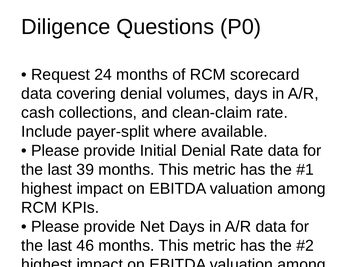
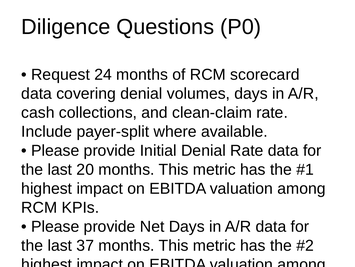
39: 39 -> 20
46: 46 -> 37
